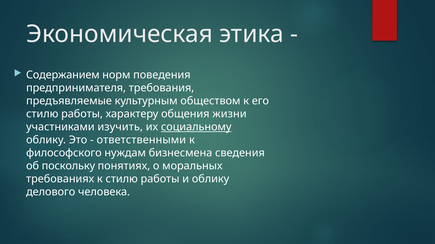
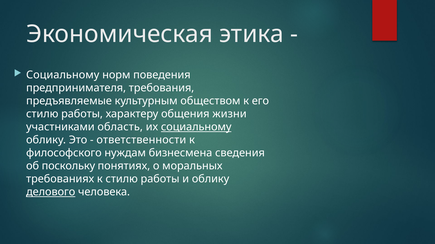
Содержанием at (63, 75): Содержанием -> Социальному
изучить: изучить -> область
ответственными: ответственными -> ответственности
делового underline: none -> present
